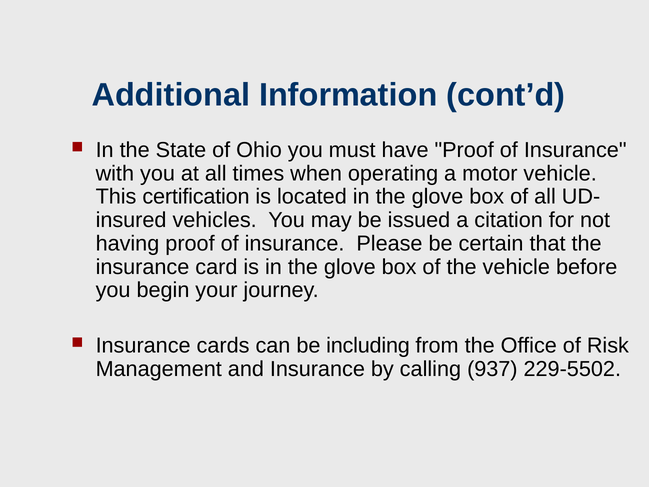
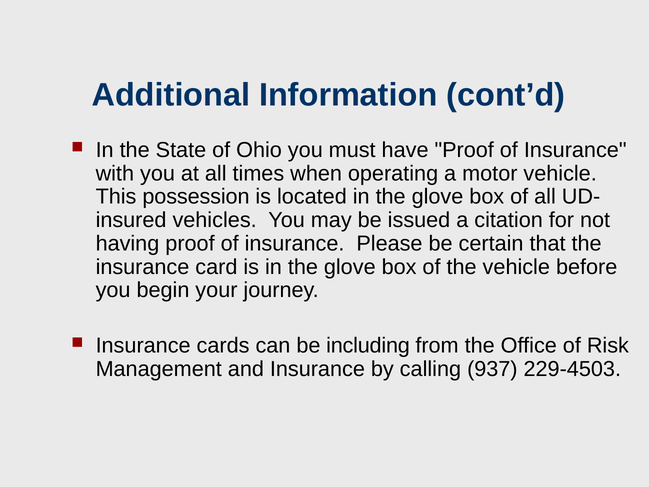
certification: certification -> possession
229-5502: 229-5502 -> 229-4503
